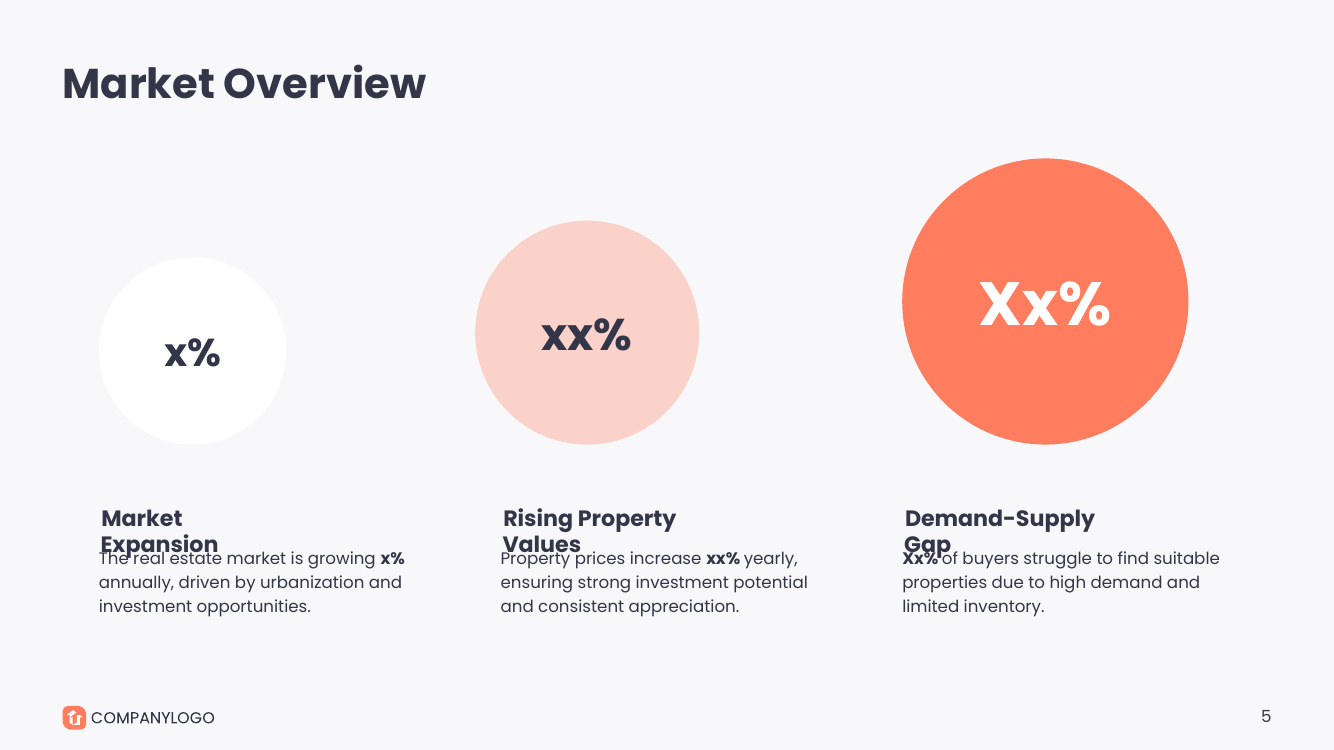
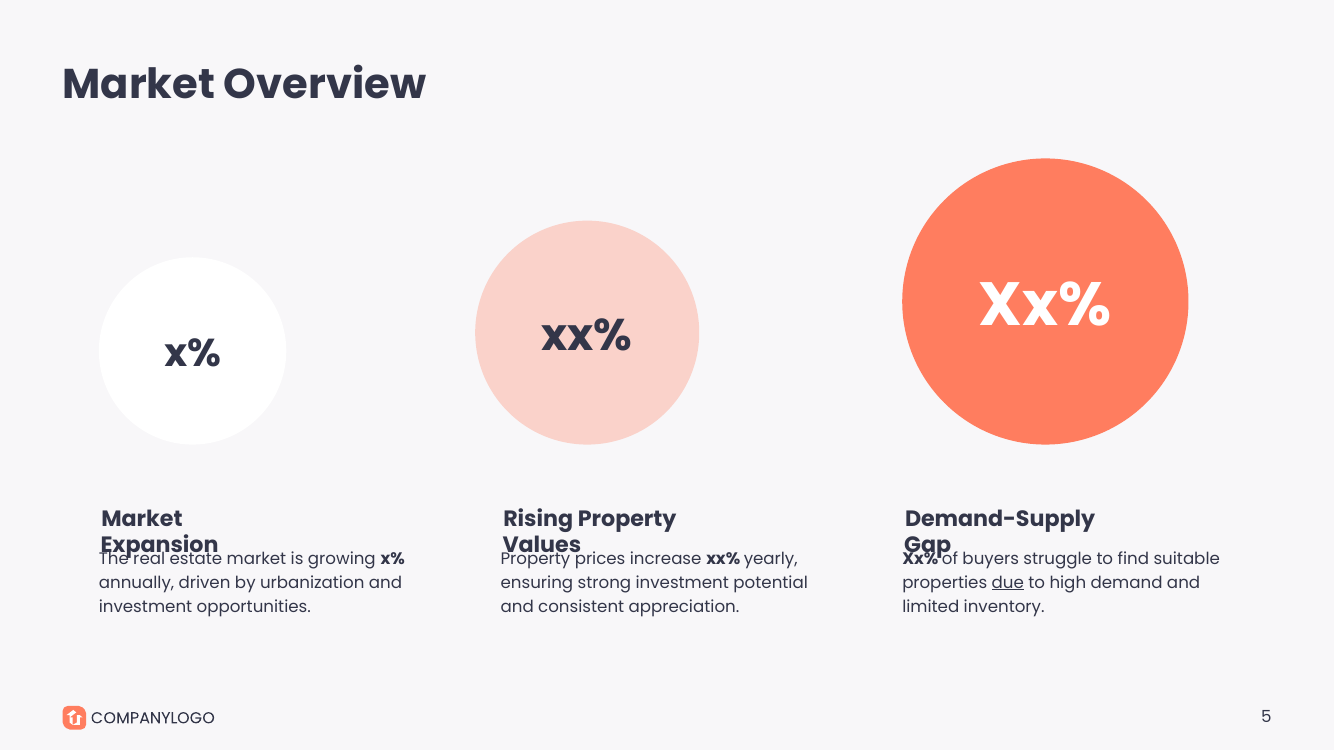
due underline: none -> present
